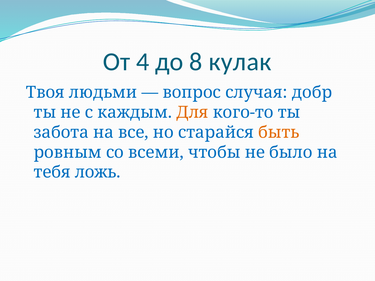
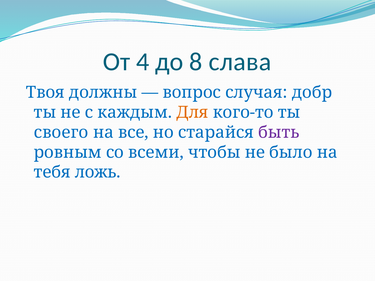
кулак: кулак -> слава
людьми: людьми -> должны
забота: забота -> своего
быть colour: orange -> purple
